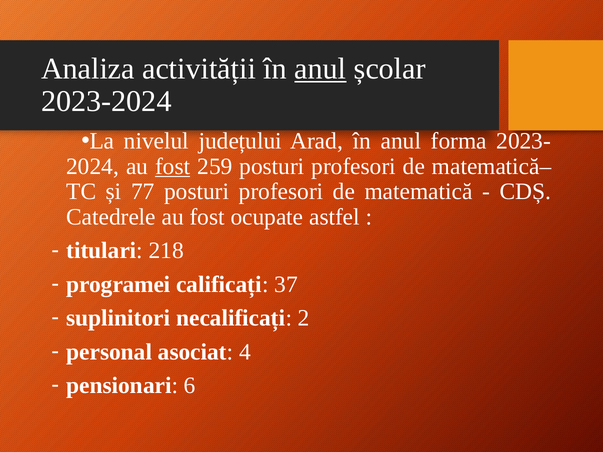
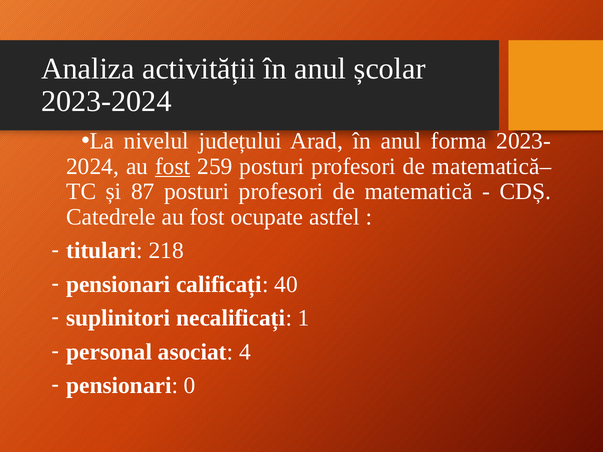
anul at (320, 69) underline: present -> none
77: 77 -> 87
programei at (118, 285): programei -> pensionari
37: 37 -> 40
2: 2 -> 1
6: 6 -> 0
